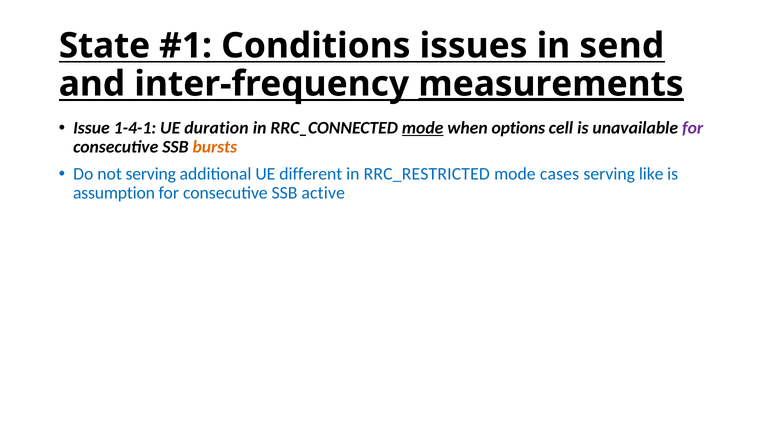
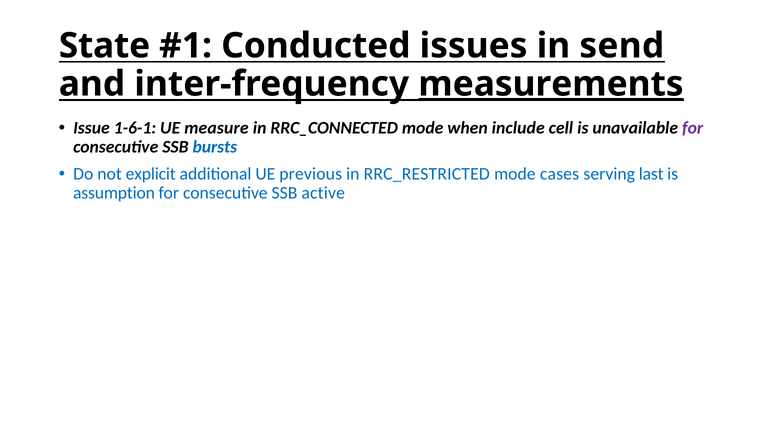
Conditions: Conditions -> Conducted
1-4-1: 1-4-1 -> 1-6-1
duration: duration -> measure
mode at (423, 128) underline: present -> none
options: options -> include
bursts colour: orange -> blue
not serving: serving -> explicit
different: different -> previous
like: like -> last
